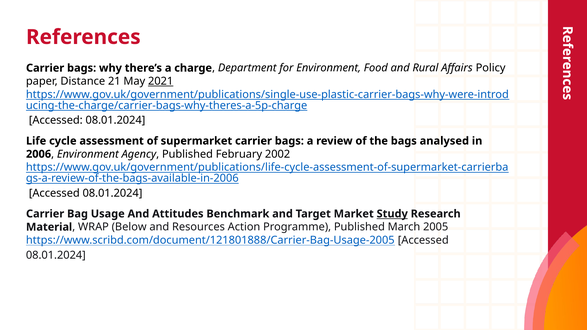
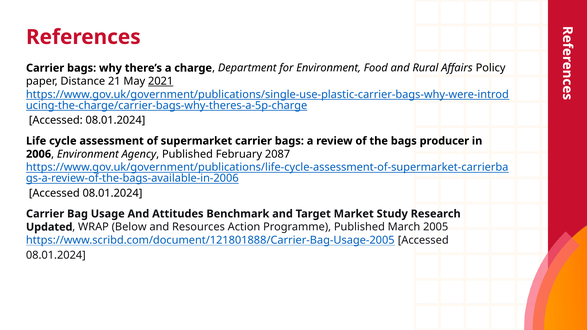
analysed: analysed -> producer
2002: 2002 -> 2087
Study underline: present -> none
Material: Material -> Updated
